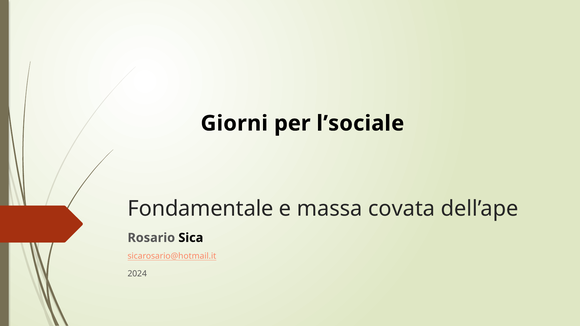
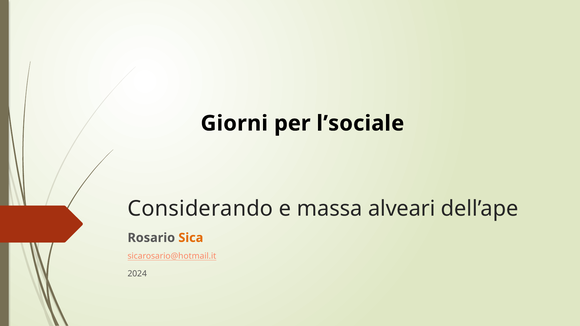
Fondamentale: Fondamentale -> Considerando
covata: covata -> alveari
Sica colour: black -> orange
